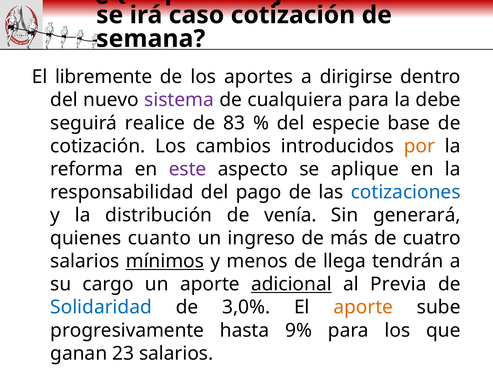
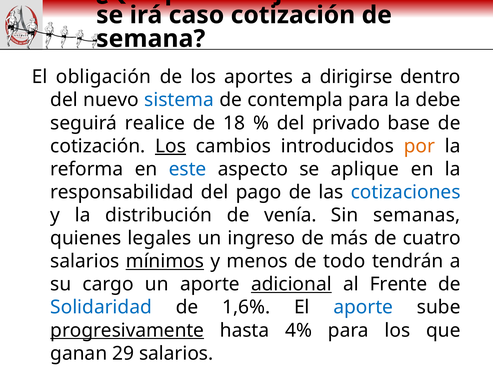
libremente: libremente -> obligación
sistema colour: purple -> blue
cualquiera: cualquiera -> contempla
83: 83 -> 18
especie: especie -> privado
Los at (171, 146) underline: none -> present
este colour: purple -> blue
generará: generará -> semanas
cuanto: cuanto -> legales
llega: llega -> todo
Previa: Previa -> Frente
3,0%: 3,0% -> 1,6%
aporte at (363, 307) colour: orange -> blue
progresivamente underline: none -> present
9%: 9% -> 4%
23: 23 -> 29
